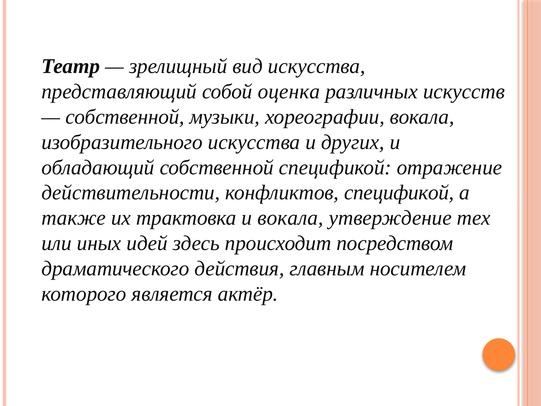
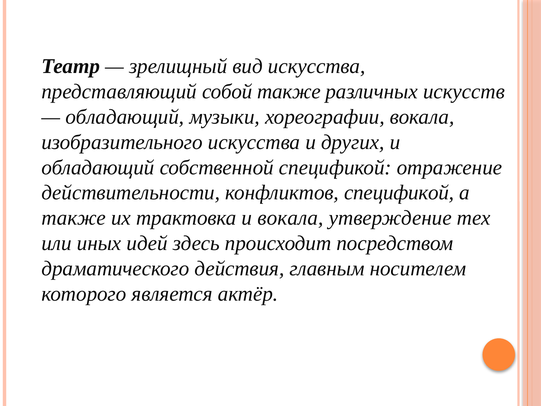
собой оценка: оценка -> также
собственной at (125, 117): собственной -> обладающий
